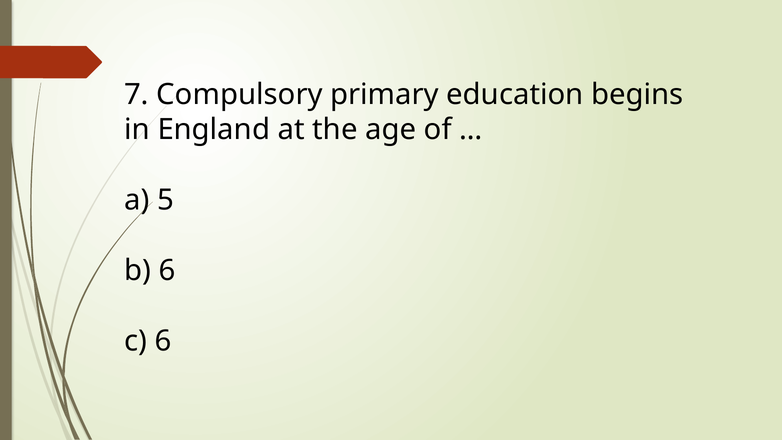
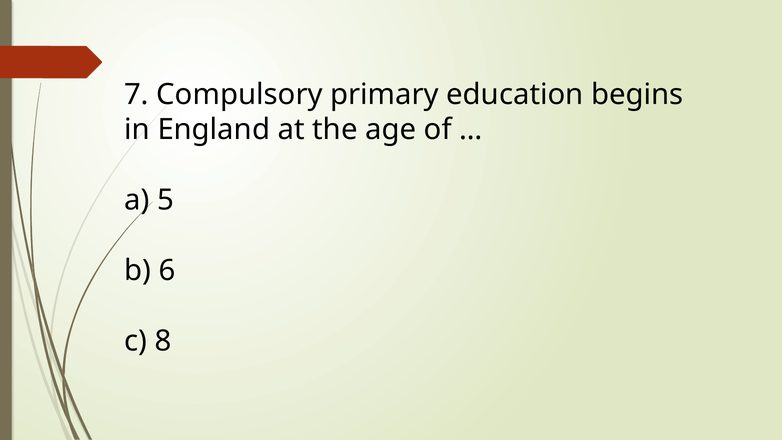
c 6: 6 -> 8
